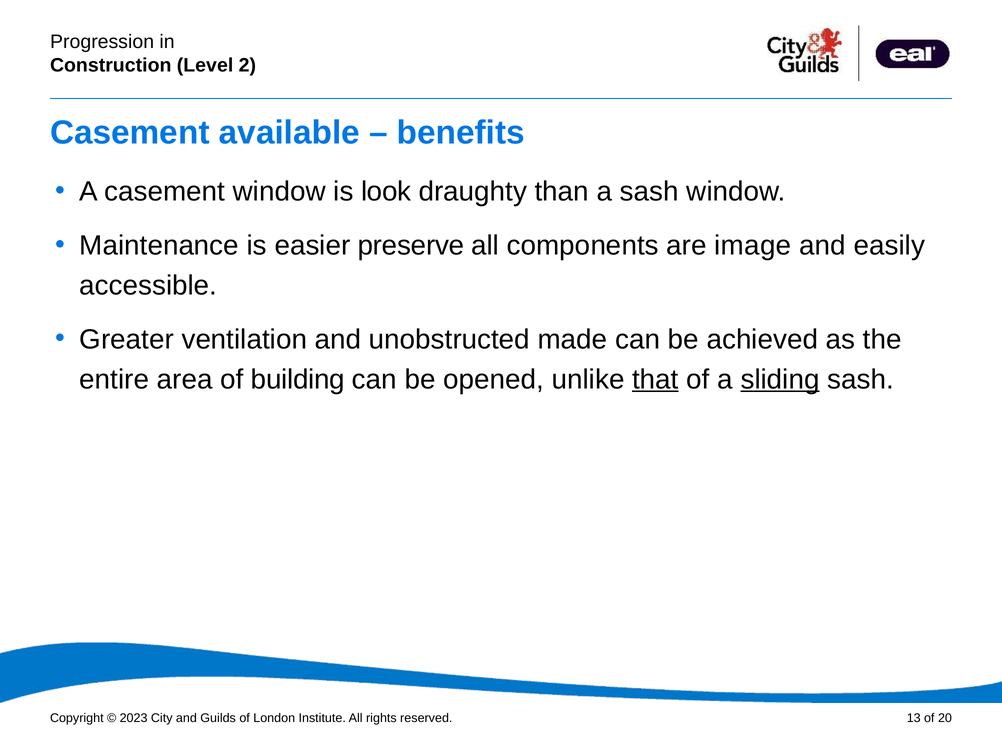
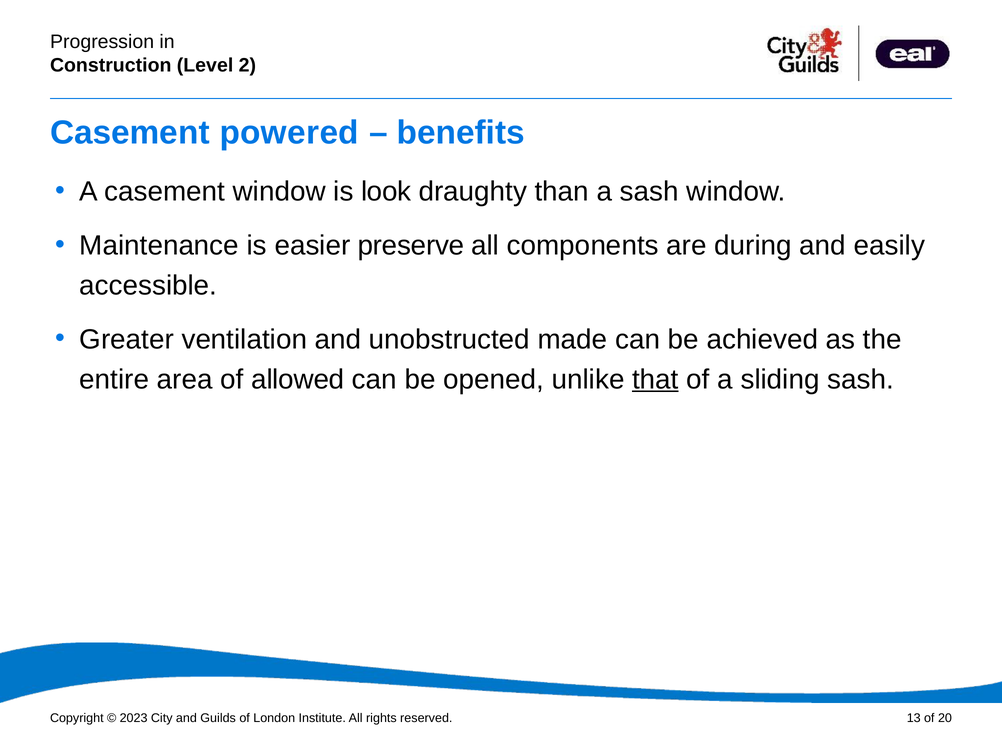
available: available -> powered
image: image -> during
building: building -> allowed
sliding underline: present -> none
